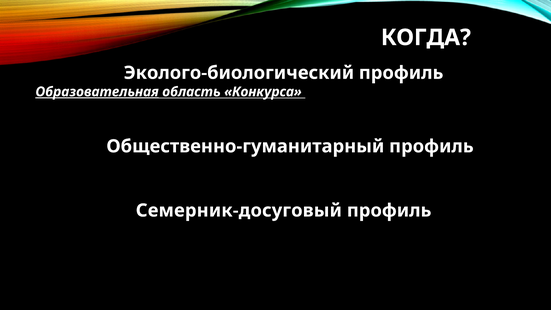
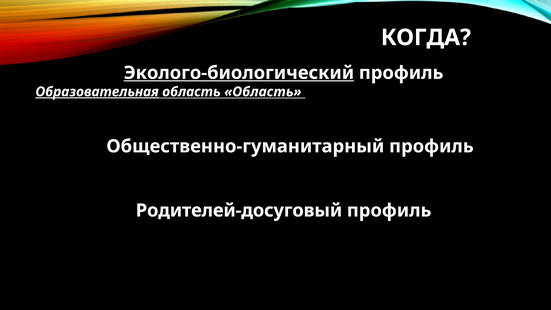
Эколого-биологический underline: none -> present
область Конкурса: Конкурса -> Область
Семерник-досуговый: Семерник-досуговый -> Родителей-досуговый
